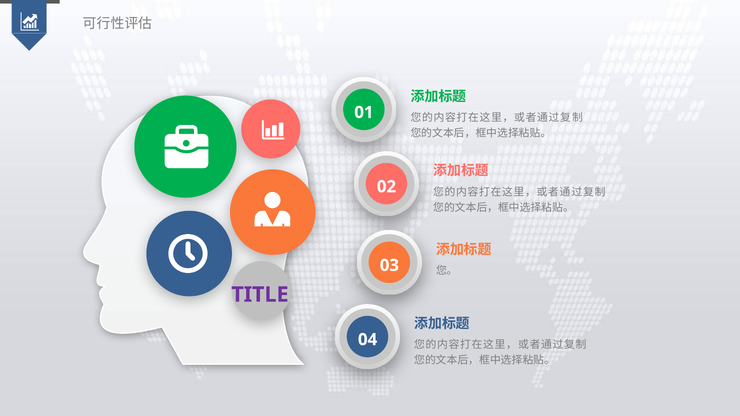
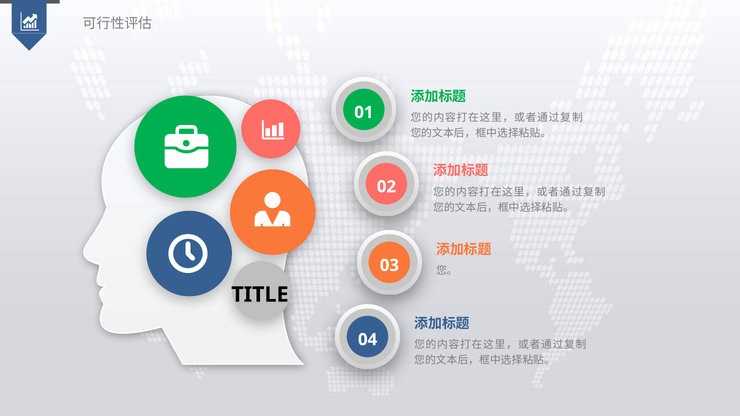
TITLE colour: purple -> black
